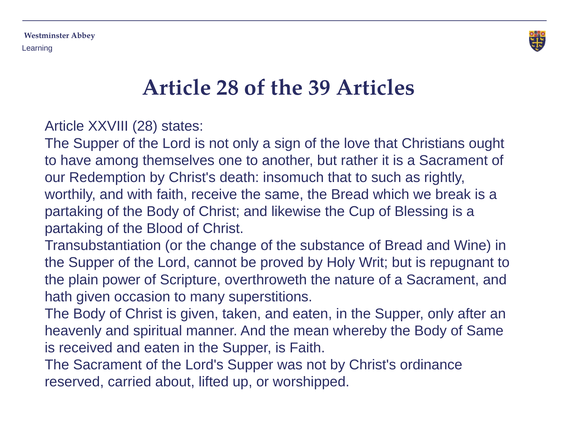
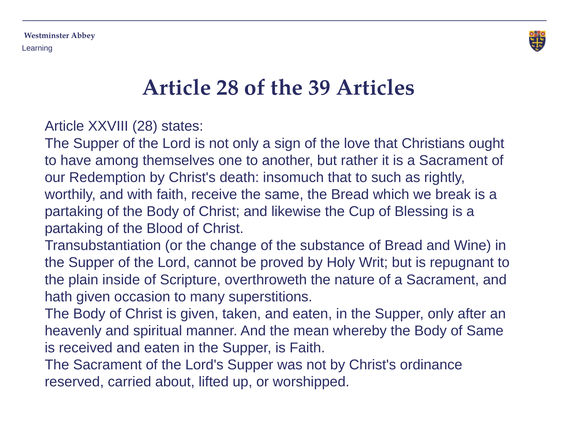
power: power -> inside
